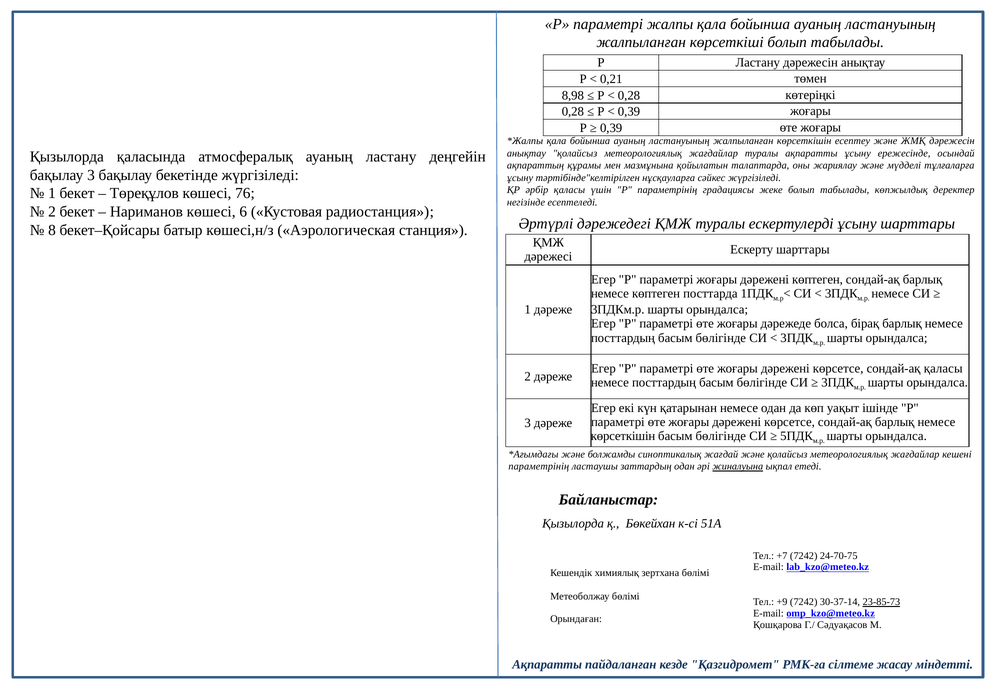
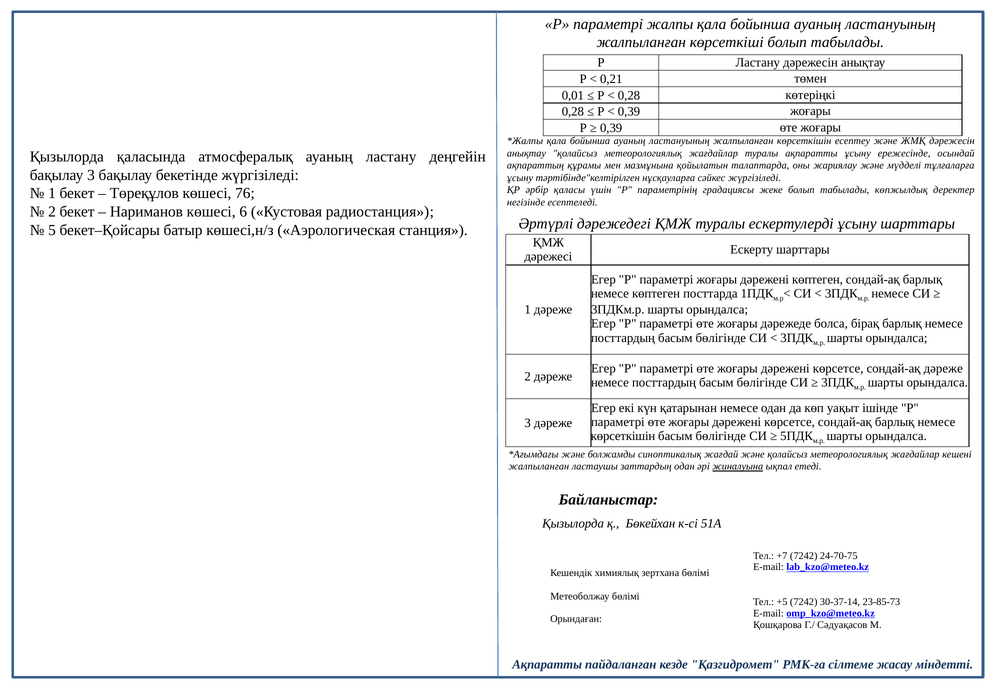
8,98: 8,98 -> 0,01
8: 8 -> 5
сондай-ақ қаласы: қаласы -> дәреже
параметрінің at (539, 467): параметрінің -> жалпыланған
+9: +9 -> +5
23-85-73 underline: present -> none
